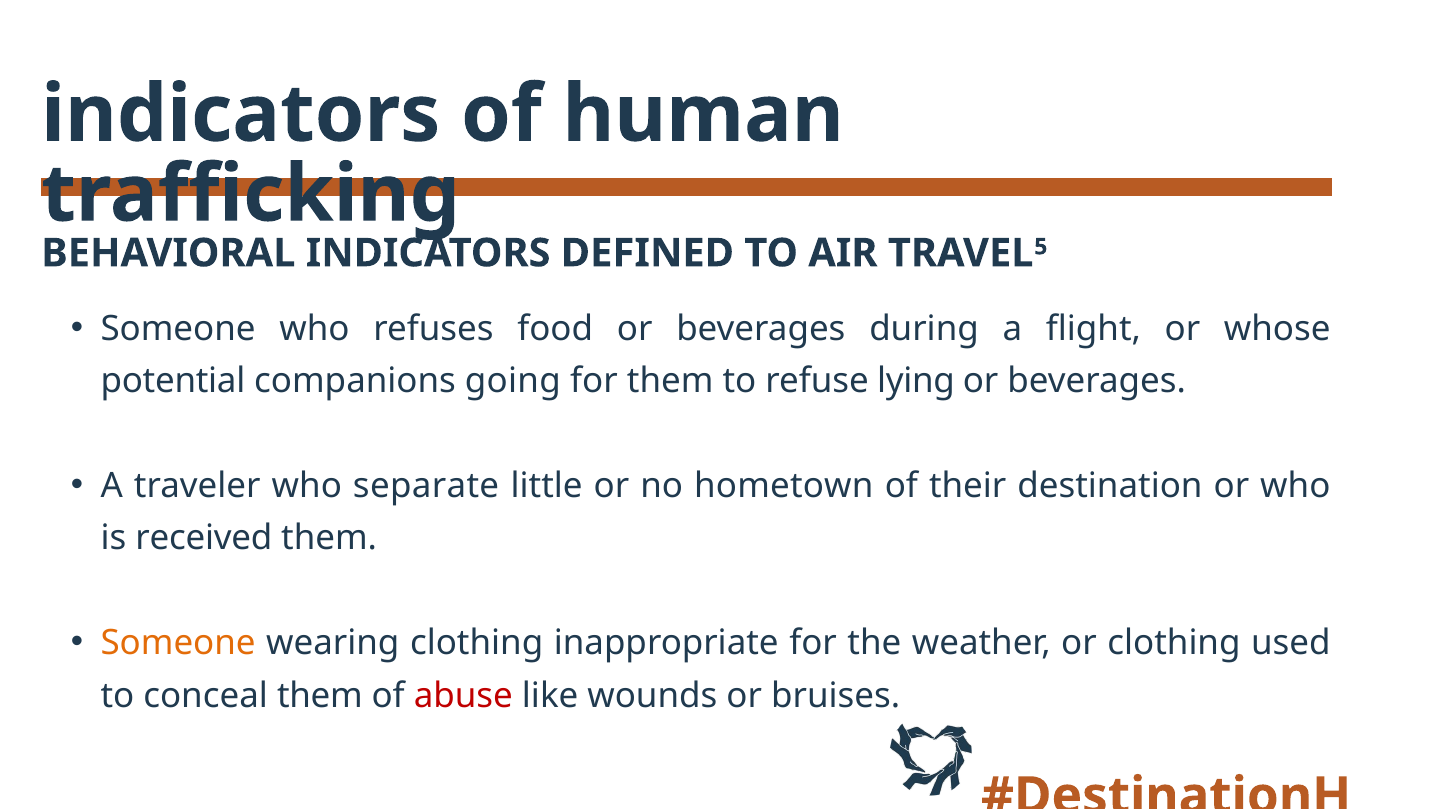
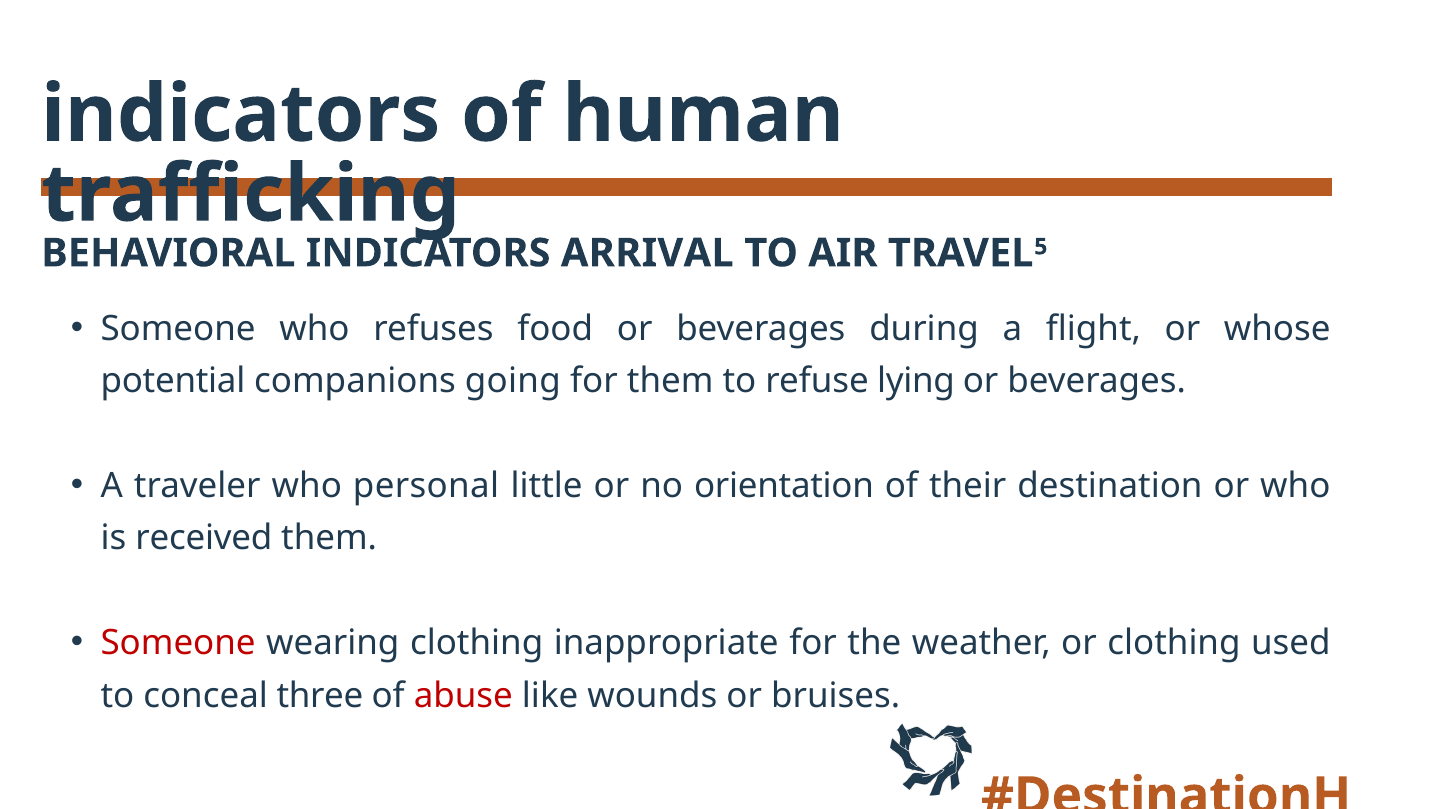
DEFINED: DEFINED -> ARRIVAL
separate: separate -> personal
hometown: hometown -> orientation
Someone at (178, 643) colour: orange -> red
conceal them: them -> three
